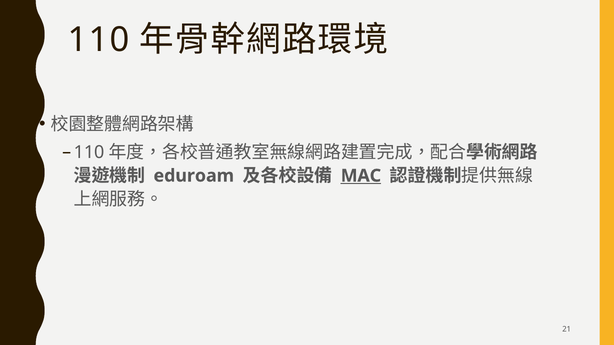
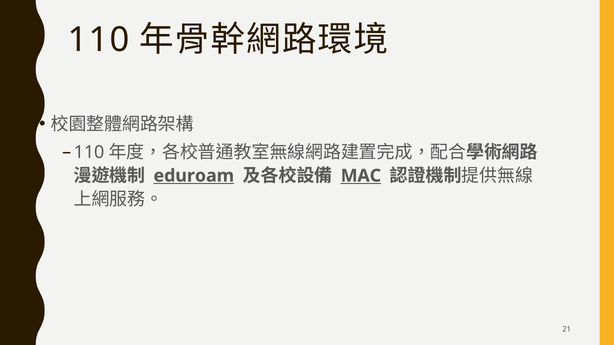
eduroam underline: none -> present
